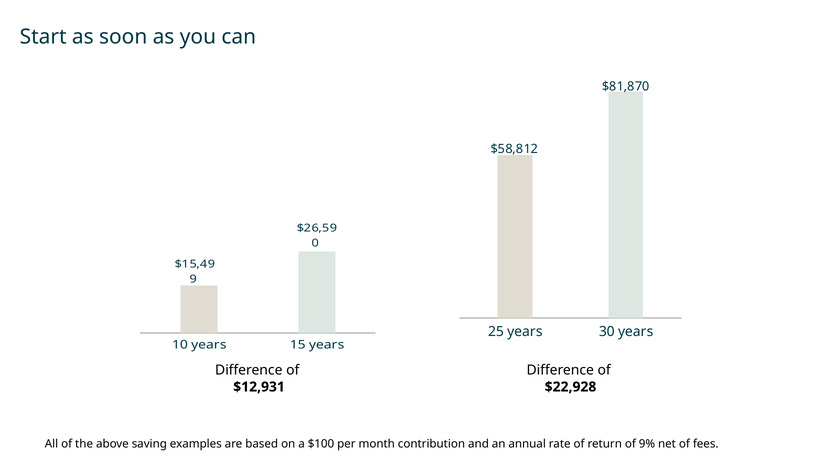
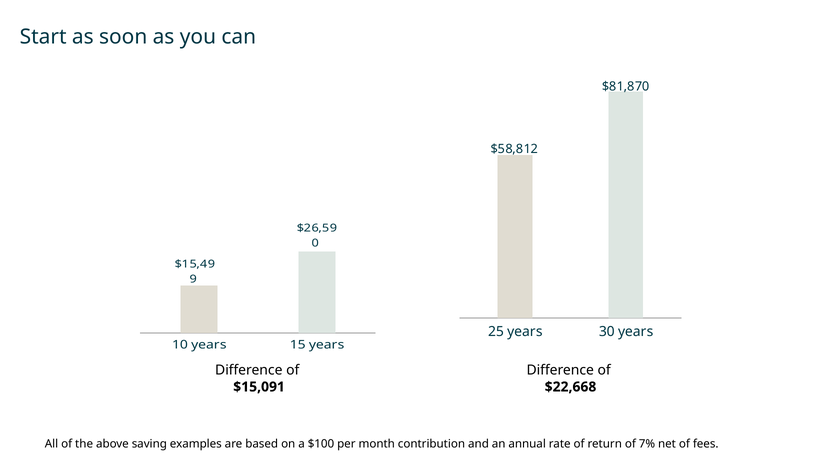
$12,931: $12,931 -> $15,091
$22,928: $22,928 -> $22,668
9%: 9% -> 7%
